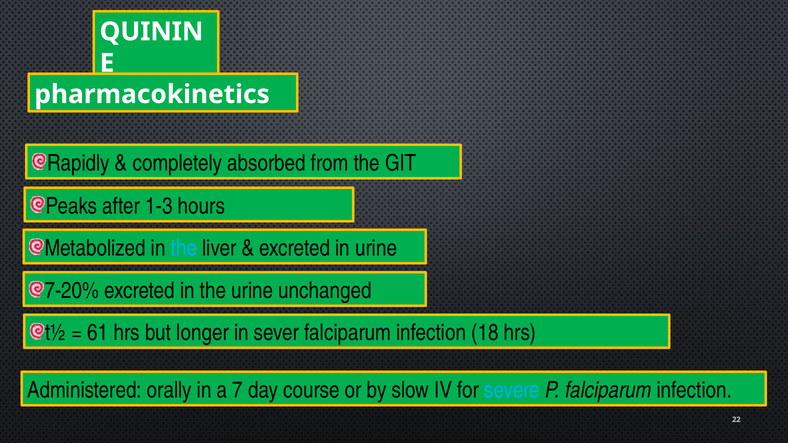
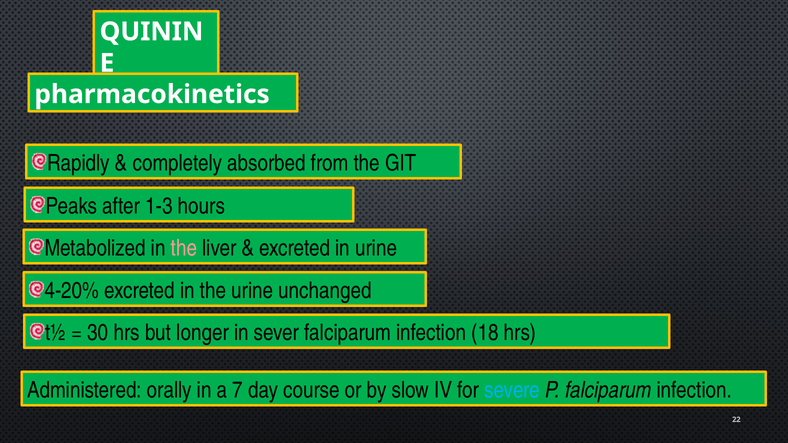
the at (184, 248) colour: light blue -> pink
7-20%: 7-20% -> 4-20%
61: 61 -> 30
